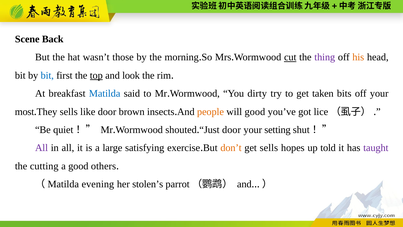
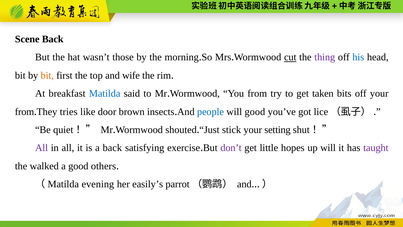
his colour: orange -> blue
bit at (47, 75) colour: blue -> orange
top underline: present -> none
look: look -> wife
You dirty: dirty -> from
most at (24, 112): most -> from
sells at (69, 112): sells -> tries
people colour: orange -> blue
door at (232, 130): door -> stick
a large: large -> back
don’t colour: orange -> purple
get sells: sells -> little
up told: told -> will
cutting: cutting -> walked
stolen’s: stolen’s -> easily’s
